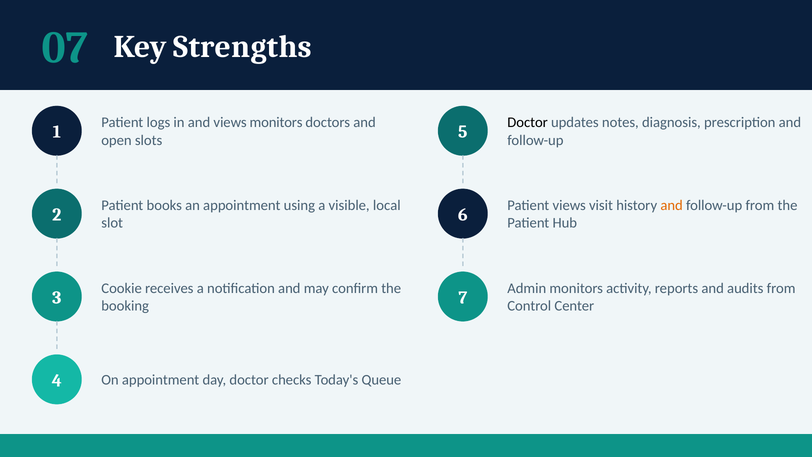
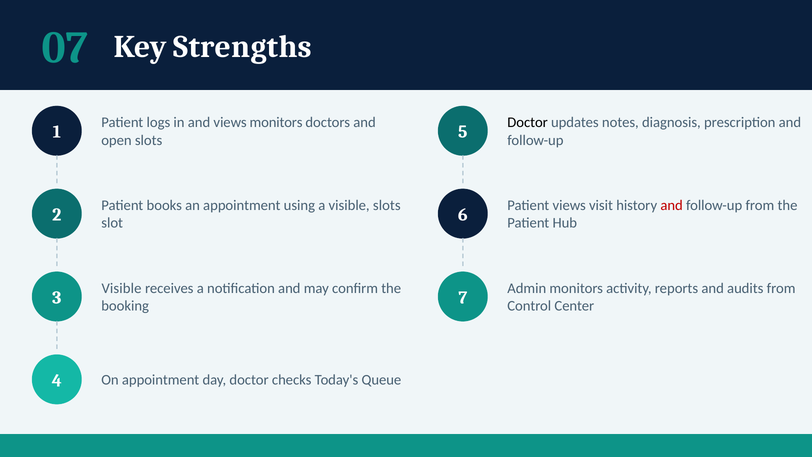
visible local: local -> slots
and at (672, 205) colour: orange -> red
Cookie at (122, 288): Cookie -> Visible
